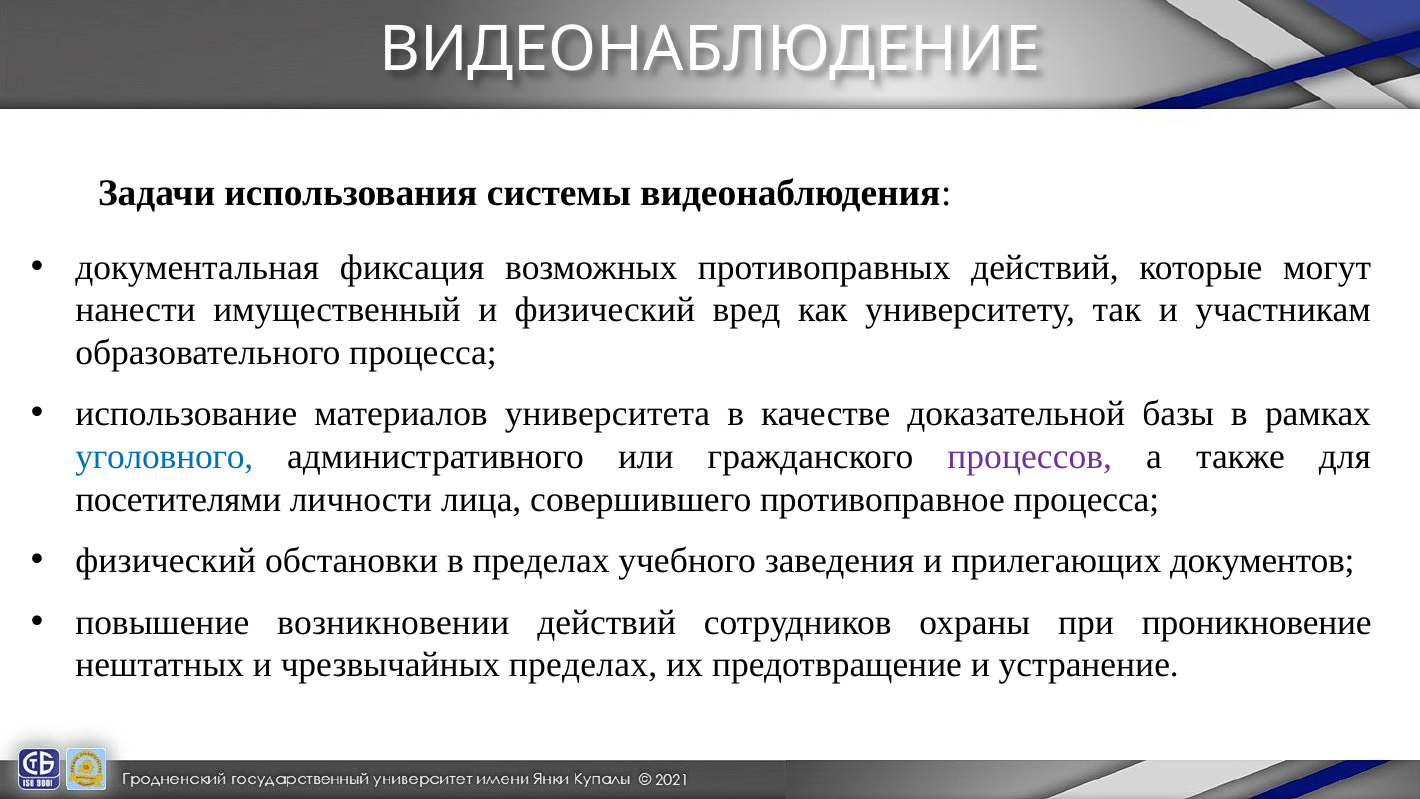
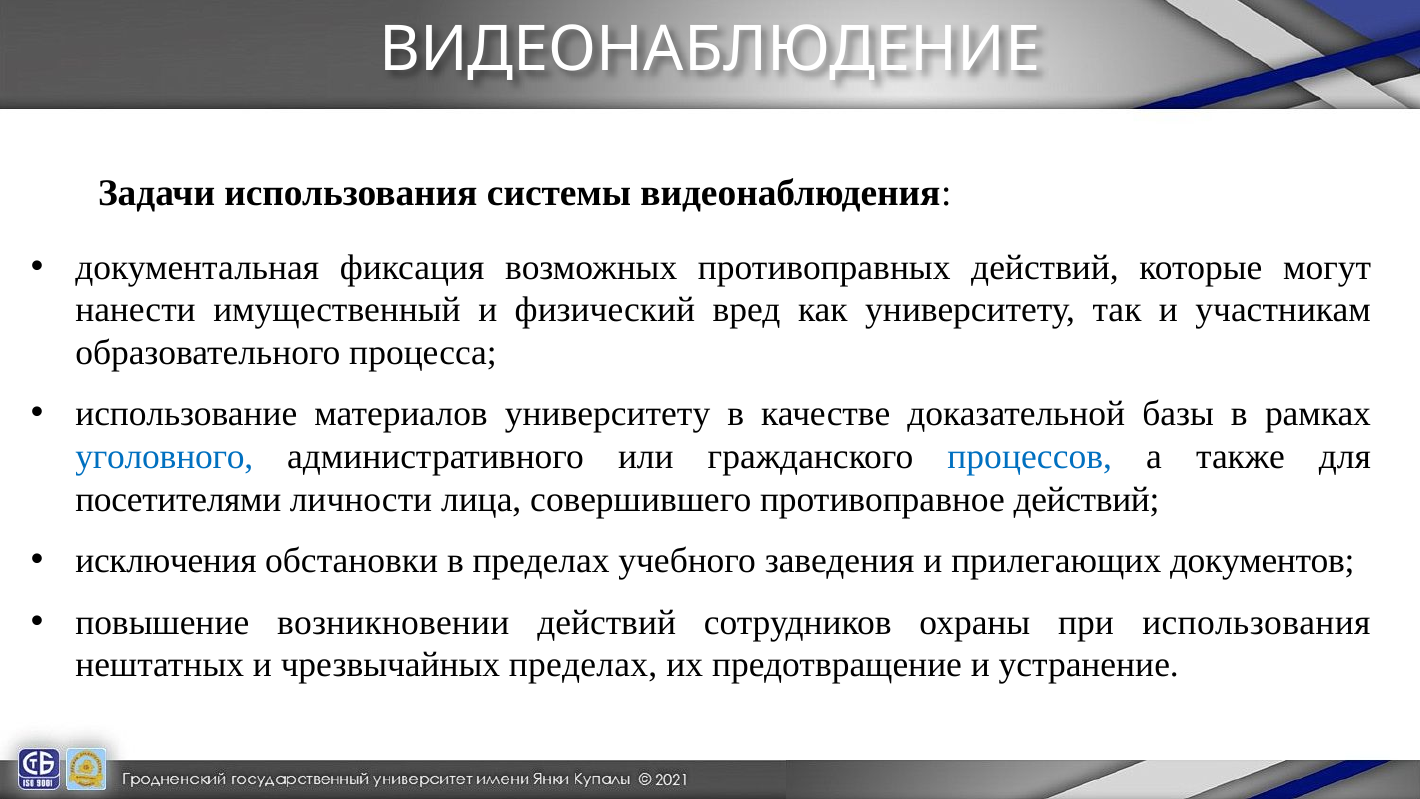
материалов университета: университета -> университету
процессов colour: purple -> blue
противоправное процесса: процесса -> действий
физический at (166, 561): физический -> исключения
при проникновение: проникновение -> использования
